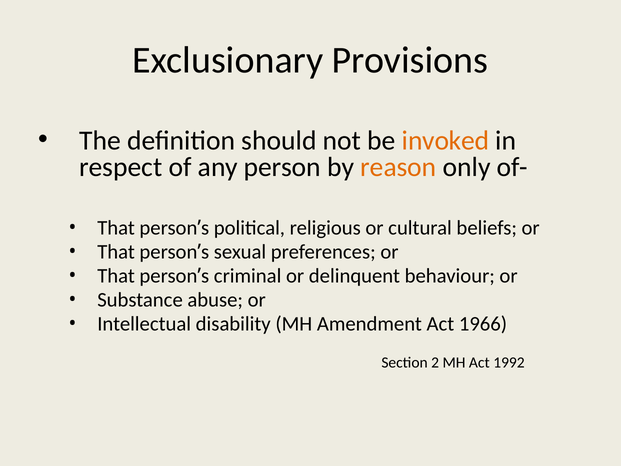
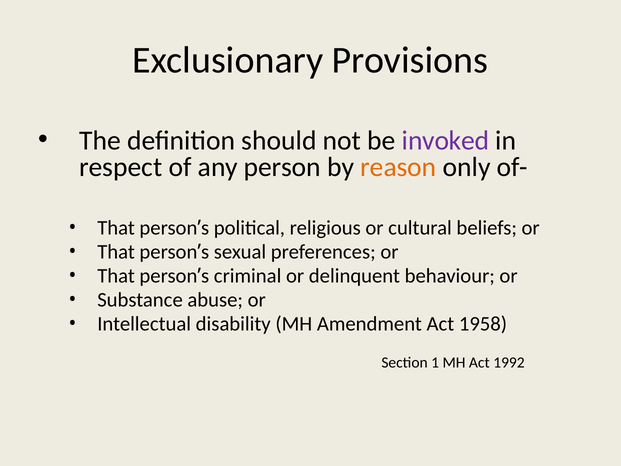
invoked colour: orange -> purple
1966: 1966 -> 1958
2: 2 -> 1
